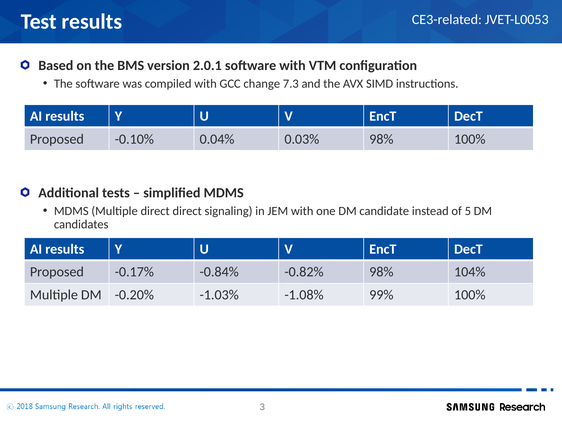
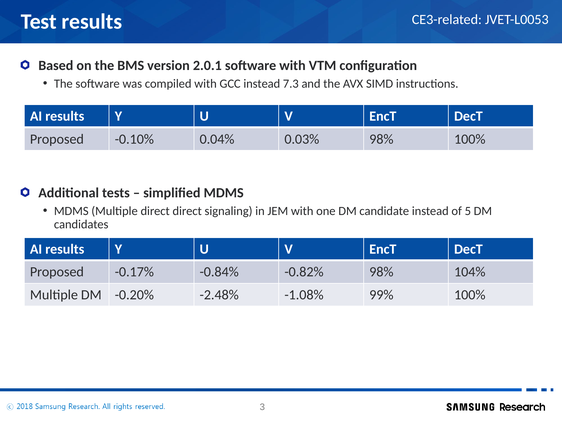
GCC change: change -> instead
-1.03%: -1.03% -> -2.48%
